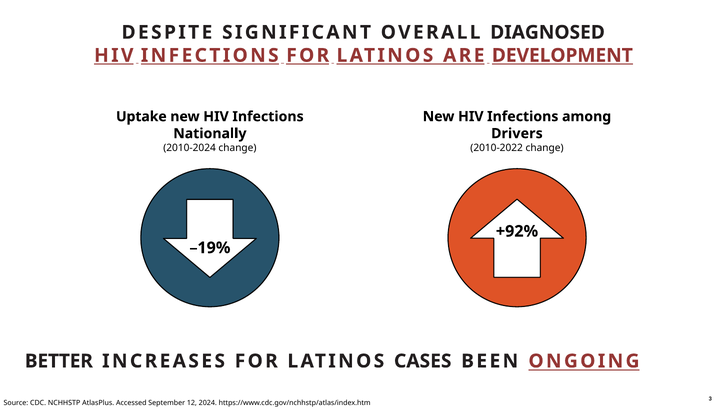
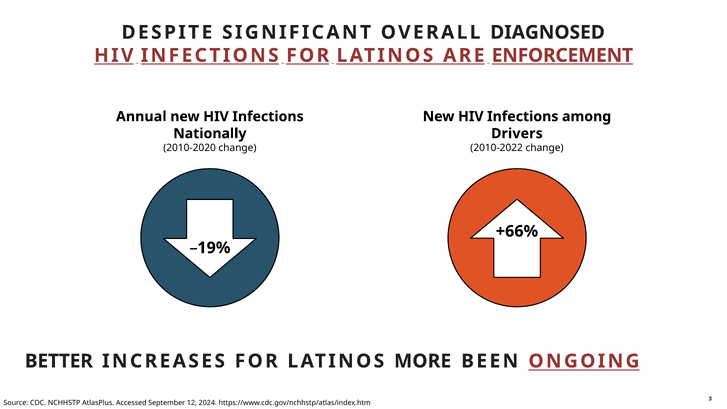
DEVELOPMENT: DEVELOPMENT -> ENFORCEMENT
Uptake: Uptake -> Annual
2010-2024: 2010-2024 -> 2010-2020
+92%: +92% -> +66%
CASES: CASES -> MORE
